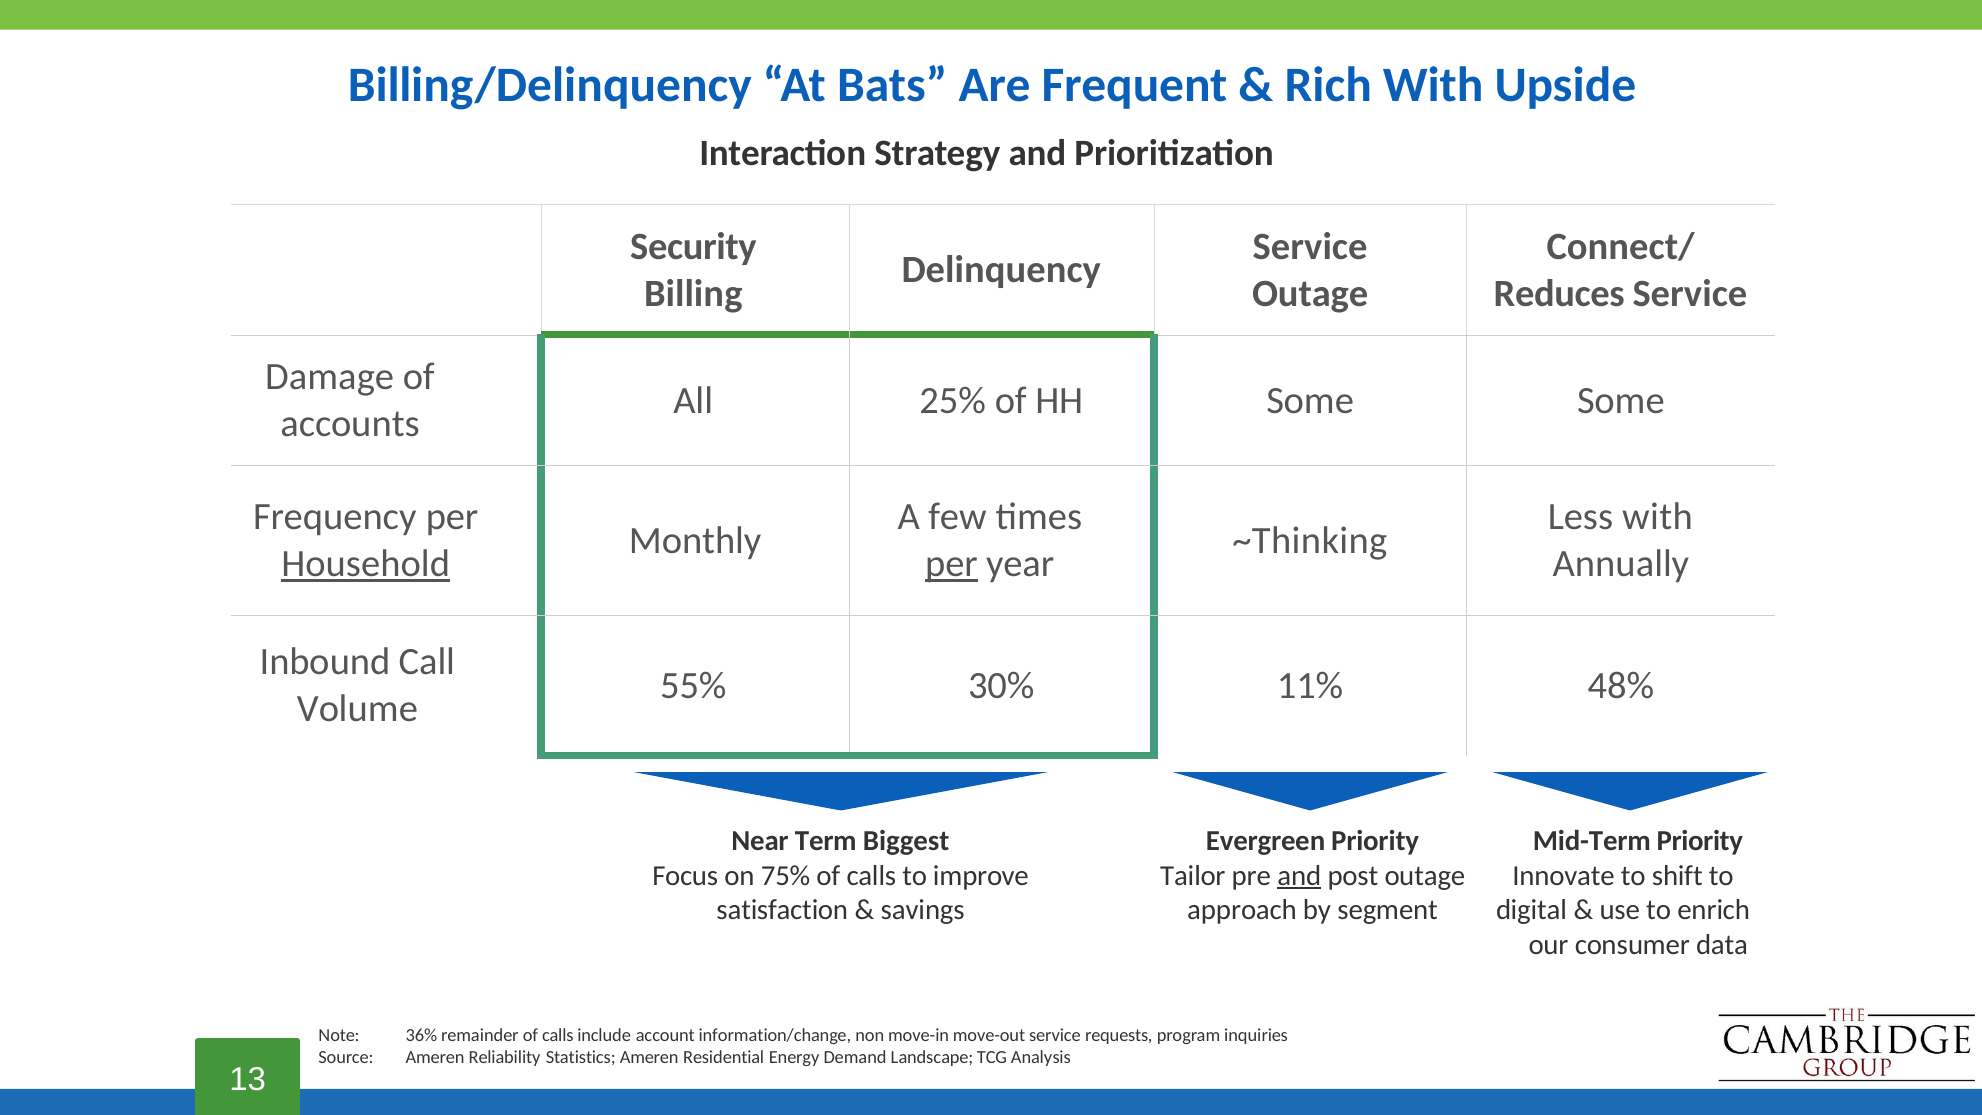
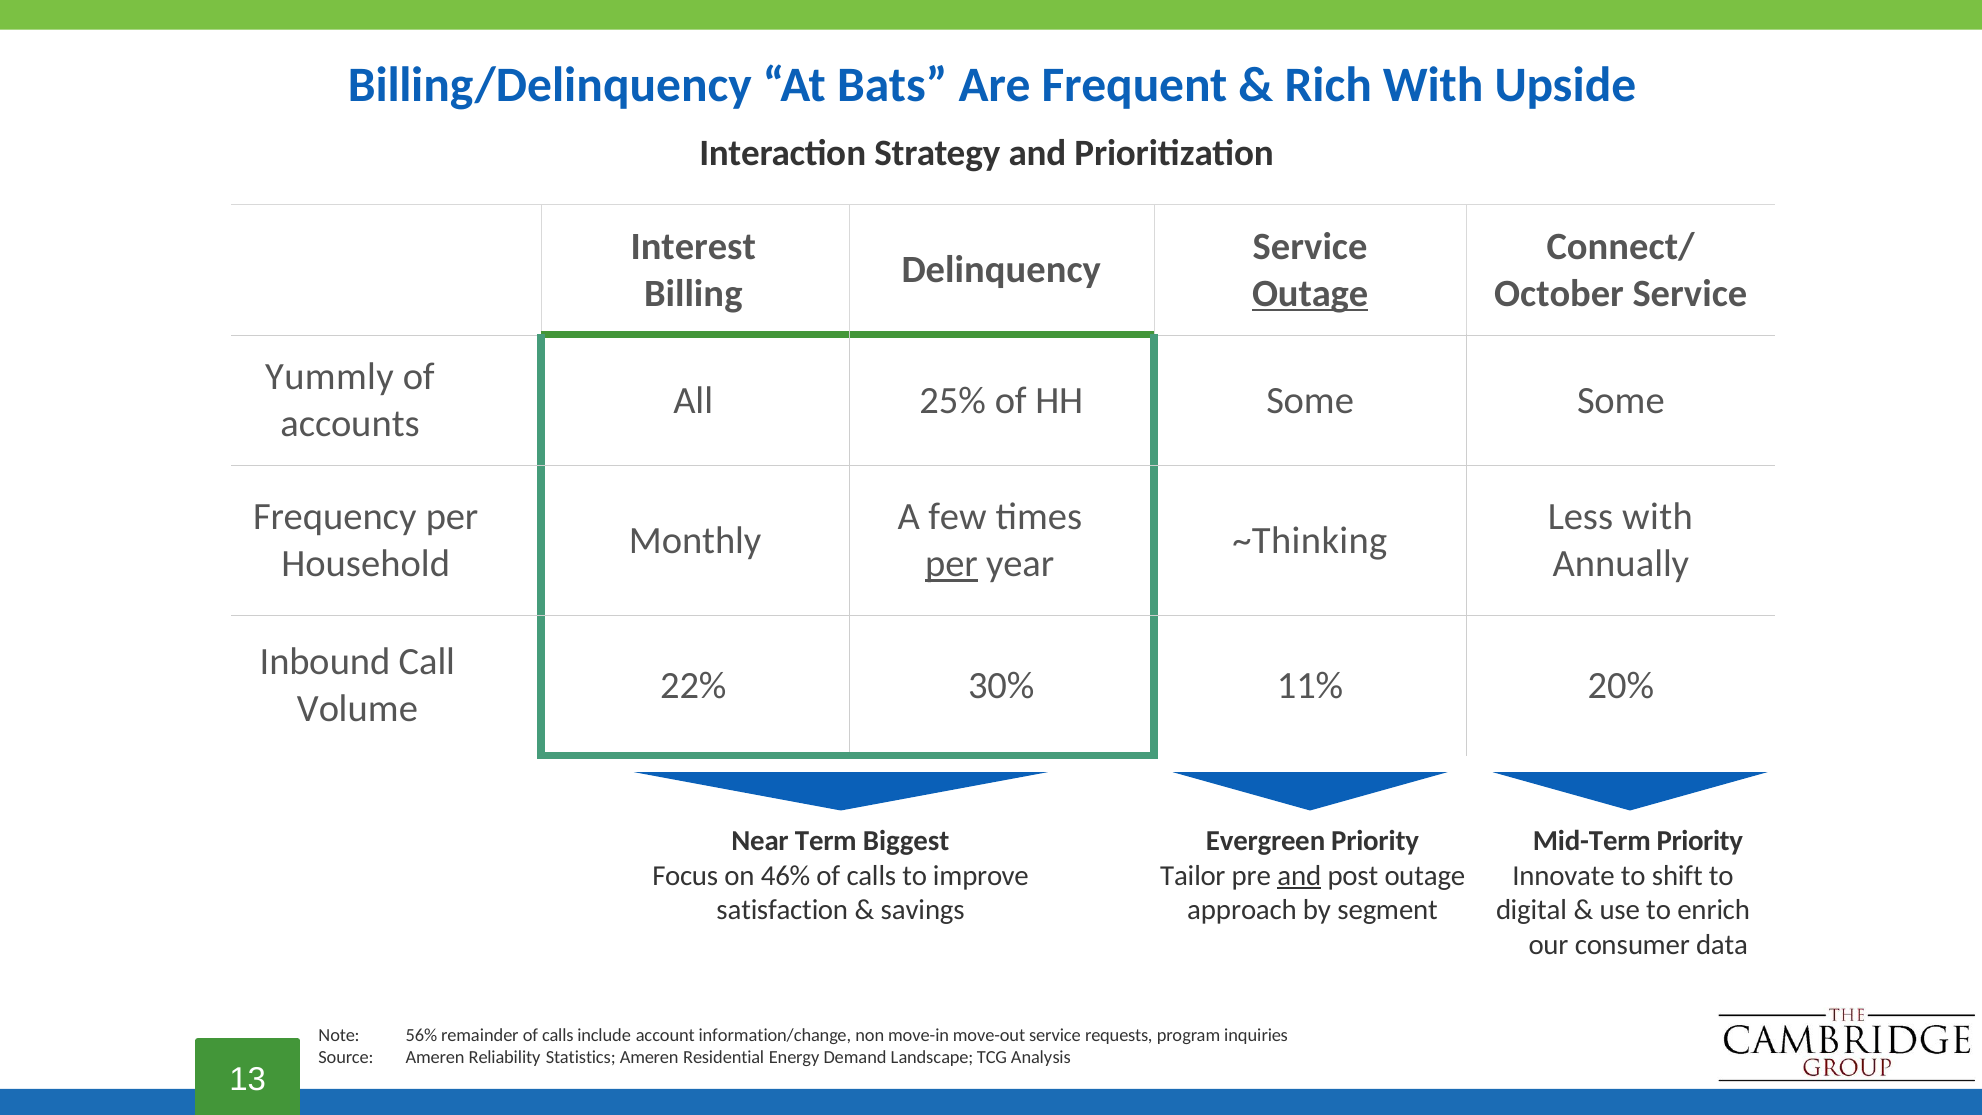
Security: Security -> Interest
Outage at (1310, 293) underline: none -> present
Reduces: Reduces -> October
Damage: Damage -> Yummly
Household underline: present -> none
55%: 55% -> 22%
48%: 48% -> 20%
75%: 75% -> 46%
36%: 36% -> 56%
